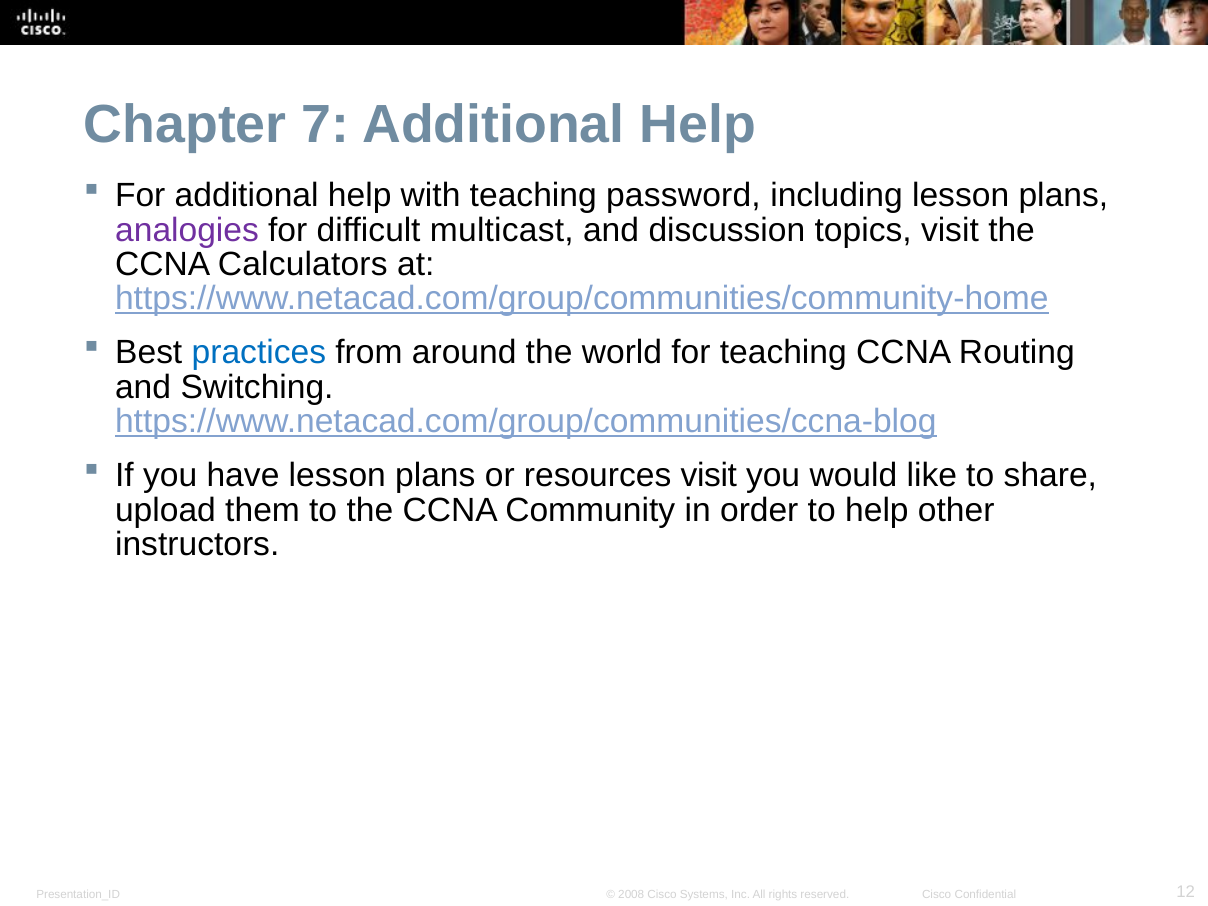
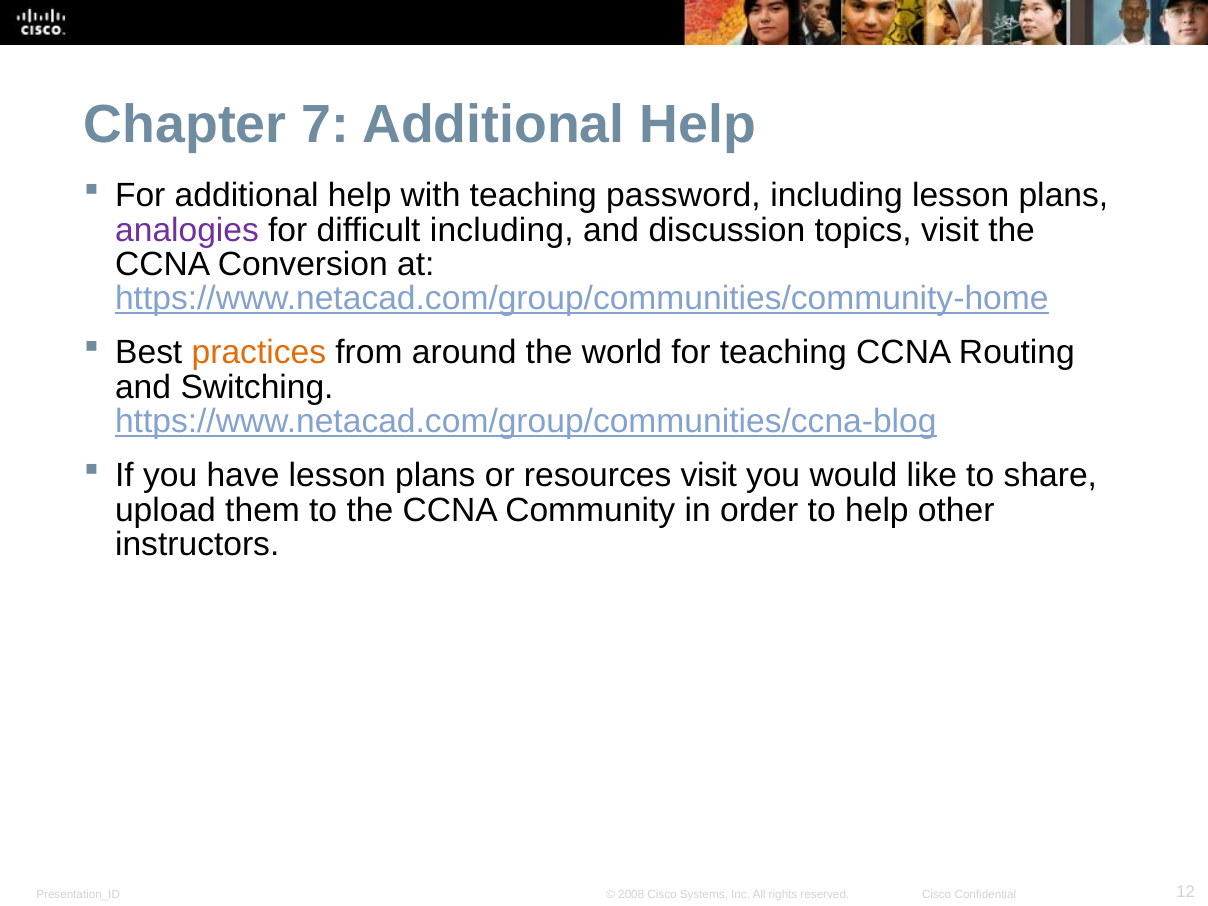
difficult multicast: multicast -> including
Calculators: Calculators -> Conversion
practices colour: blue -> orange
